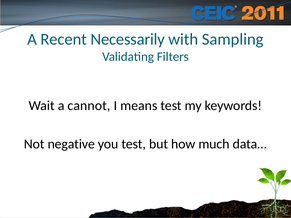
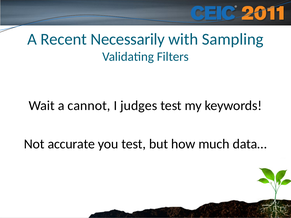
means: means -> judges
negative: negative -> accurate
